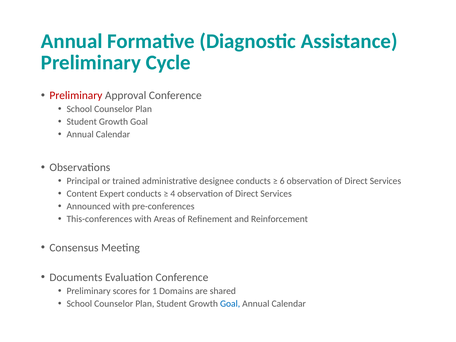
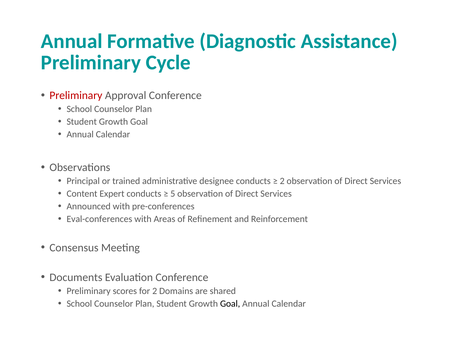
6 at (282, 181): 6 -> 2
4: 4 -> 5
This-conferences: This-conferences -> Eval-conferences
for 1: 1 -> 2
Goal at (230, 304) colour: blue -> black
